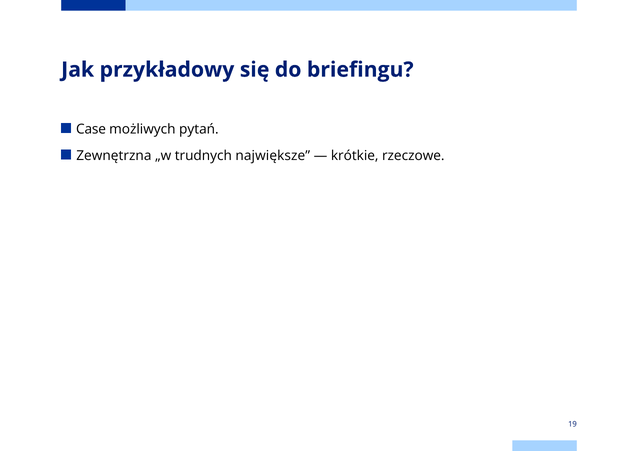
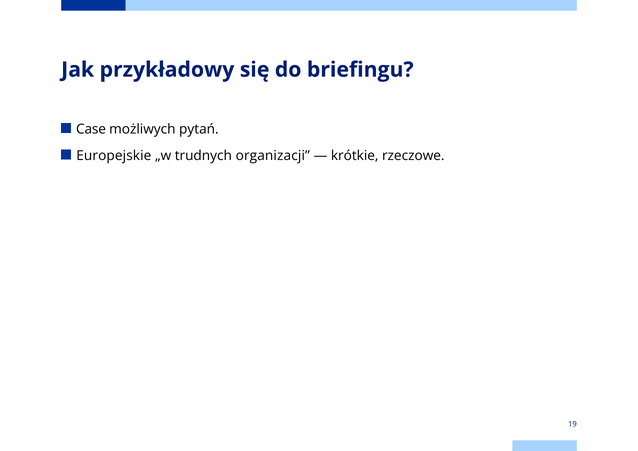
Zewnętrzna: Zewnętrzna -> Europejskie
największe: największe -> organizacji
